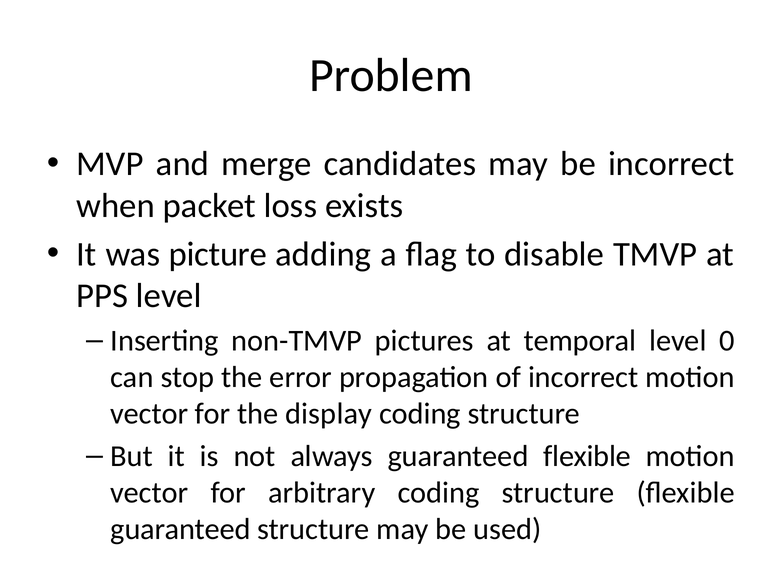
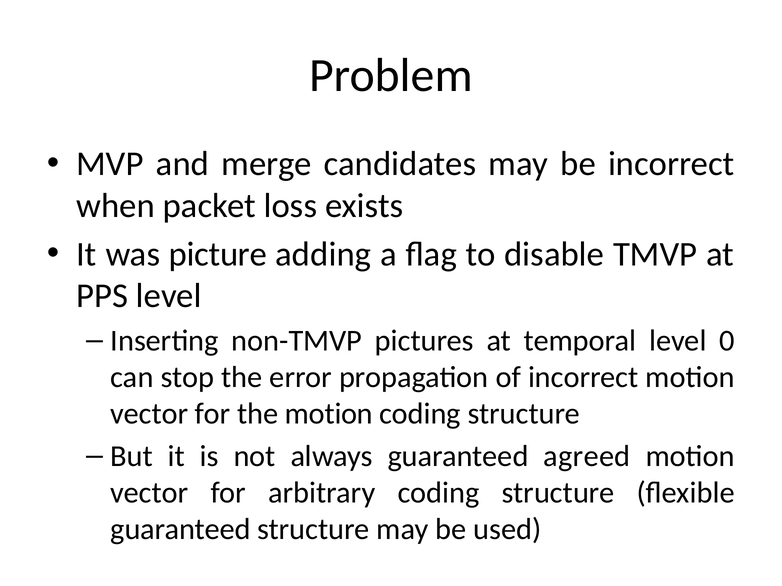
the display: display -> motion
guaranteed flexible: flexible -> agreed
